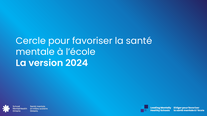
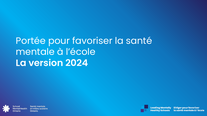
Cercle: Cercle -> Portée
